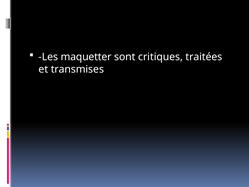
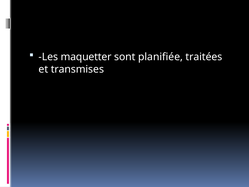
critiques: critiques -> planifiée
